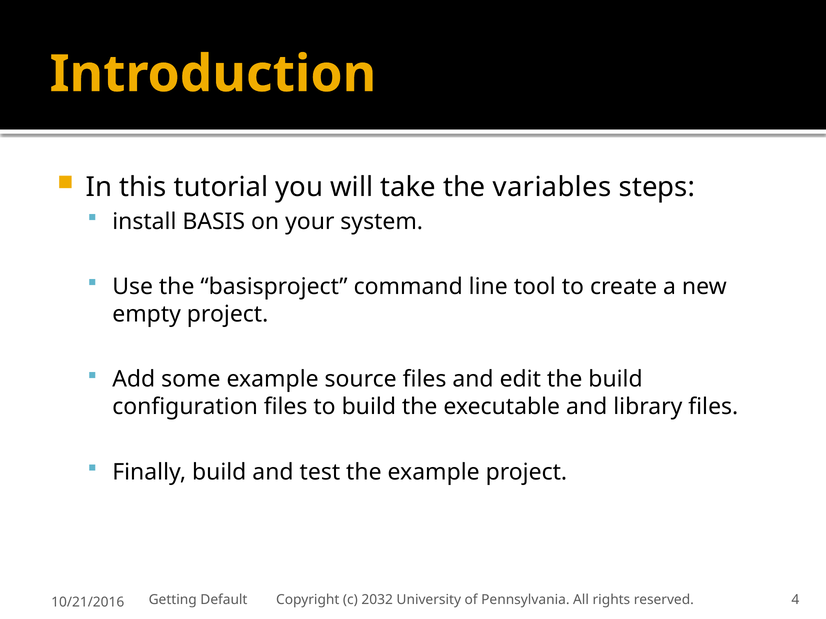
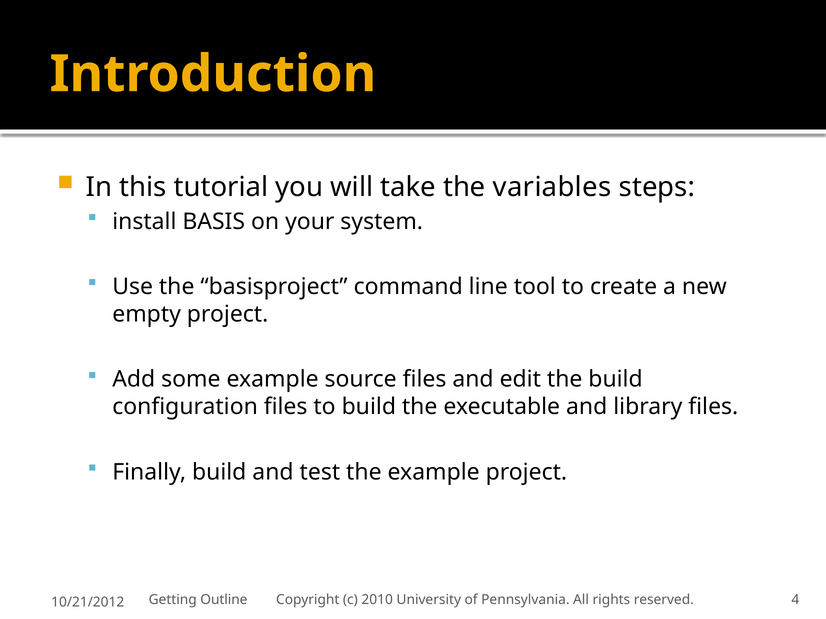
Default: Default -> Outline
2032: 2032 -> 2010
10/21/2016: 10/21/2016 -> 10/21/2012
